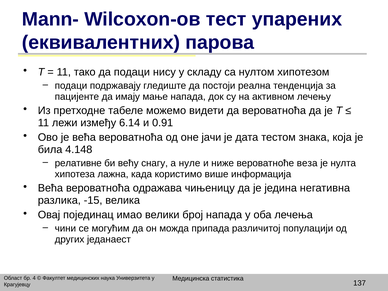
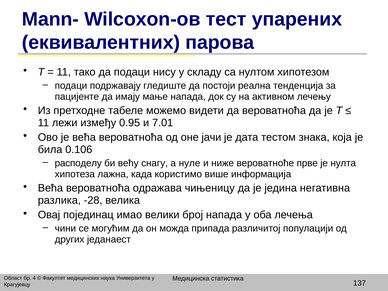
6.14: 6.14 -> 0.95
0.91: 0.91 -> 7.01
4.148: 4.148 -> 0.106
релативне: релативне -> расподелу
веза: веза -> прве
-15: -15 -> -28
